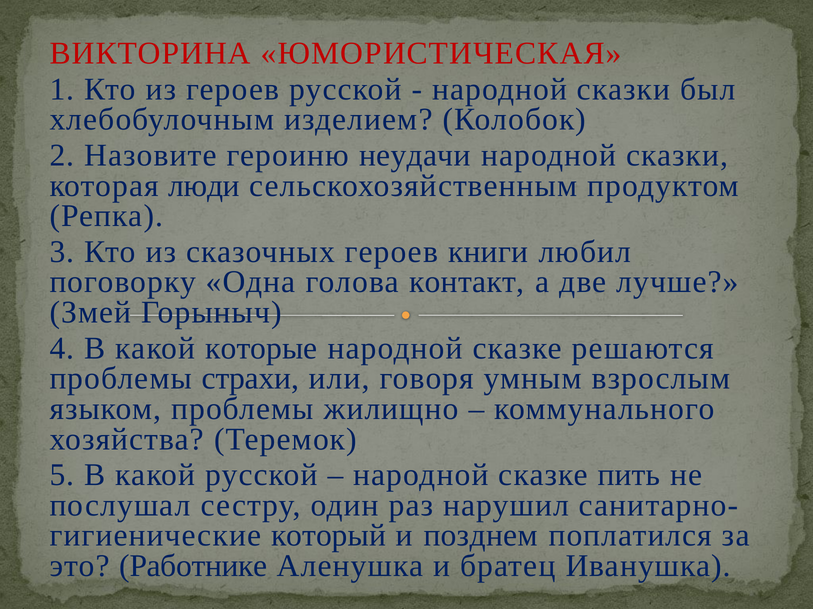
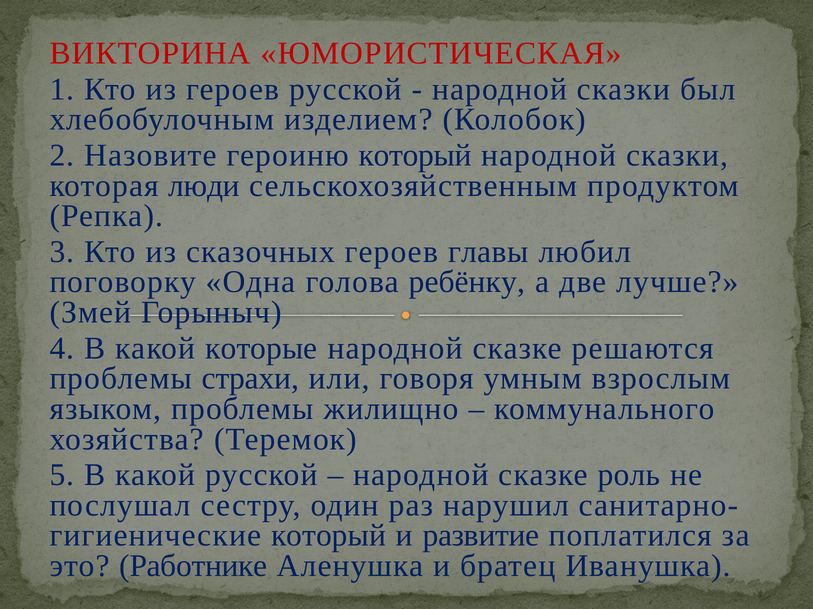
героиню неудачи: неудачи -> который
книги: книги -> главы
контакт: контакт -> ребёнку
пить: пить -> роль
позднем: позднем -> развитие
